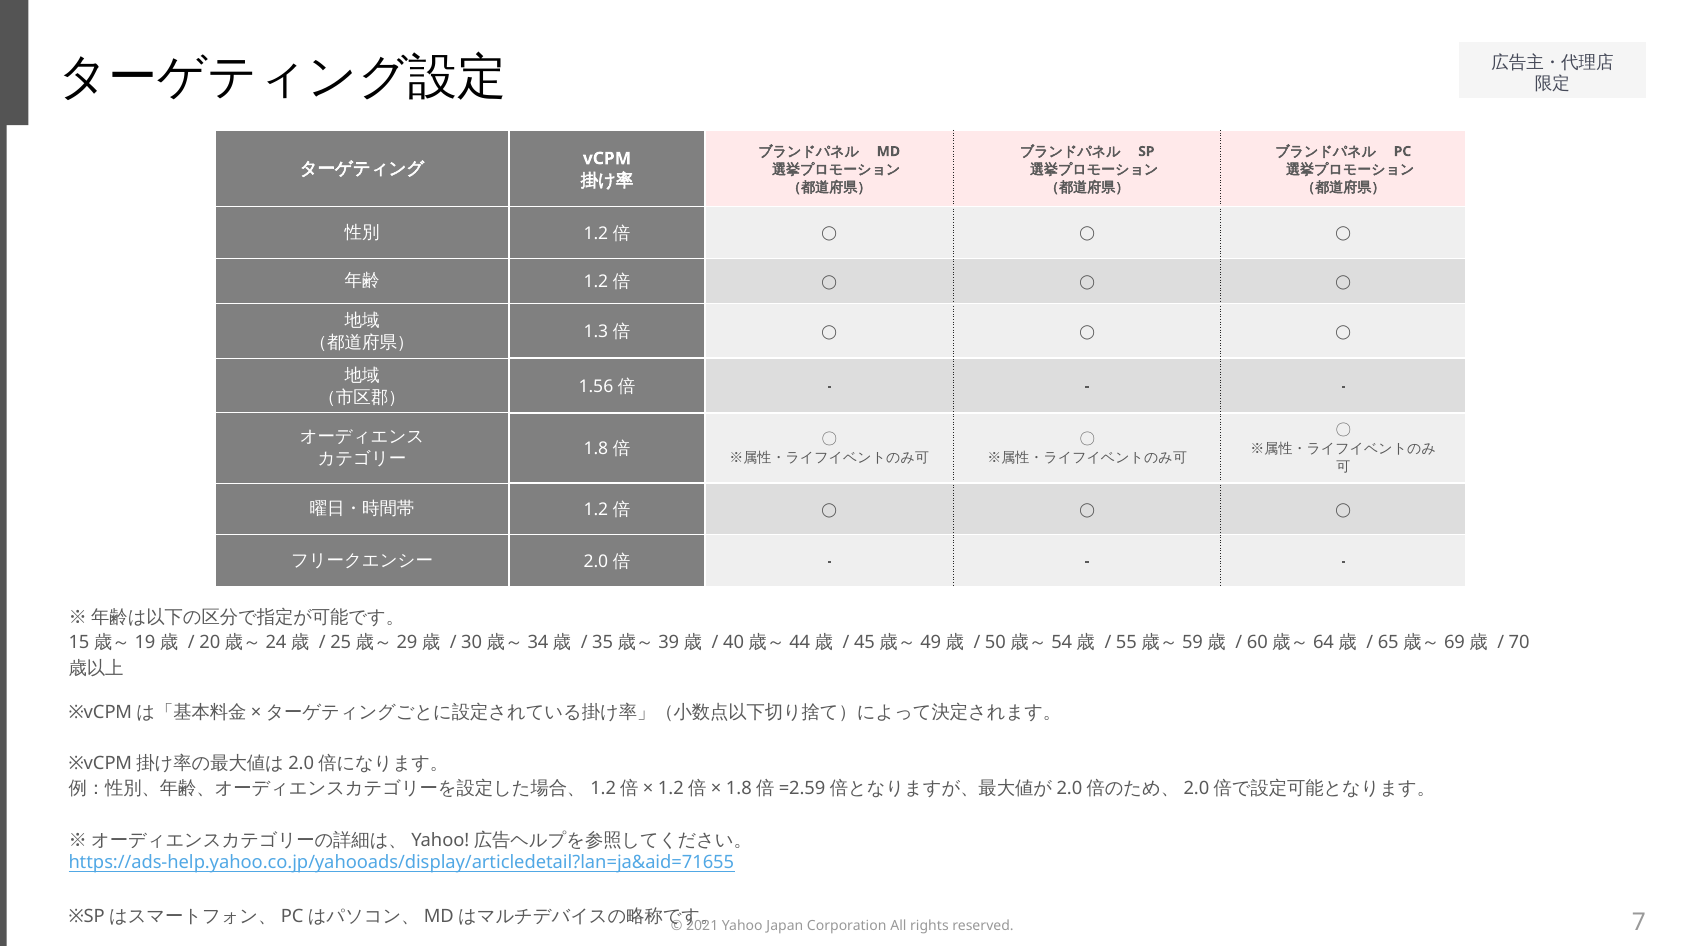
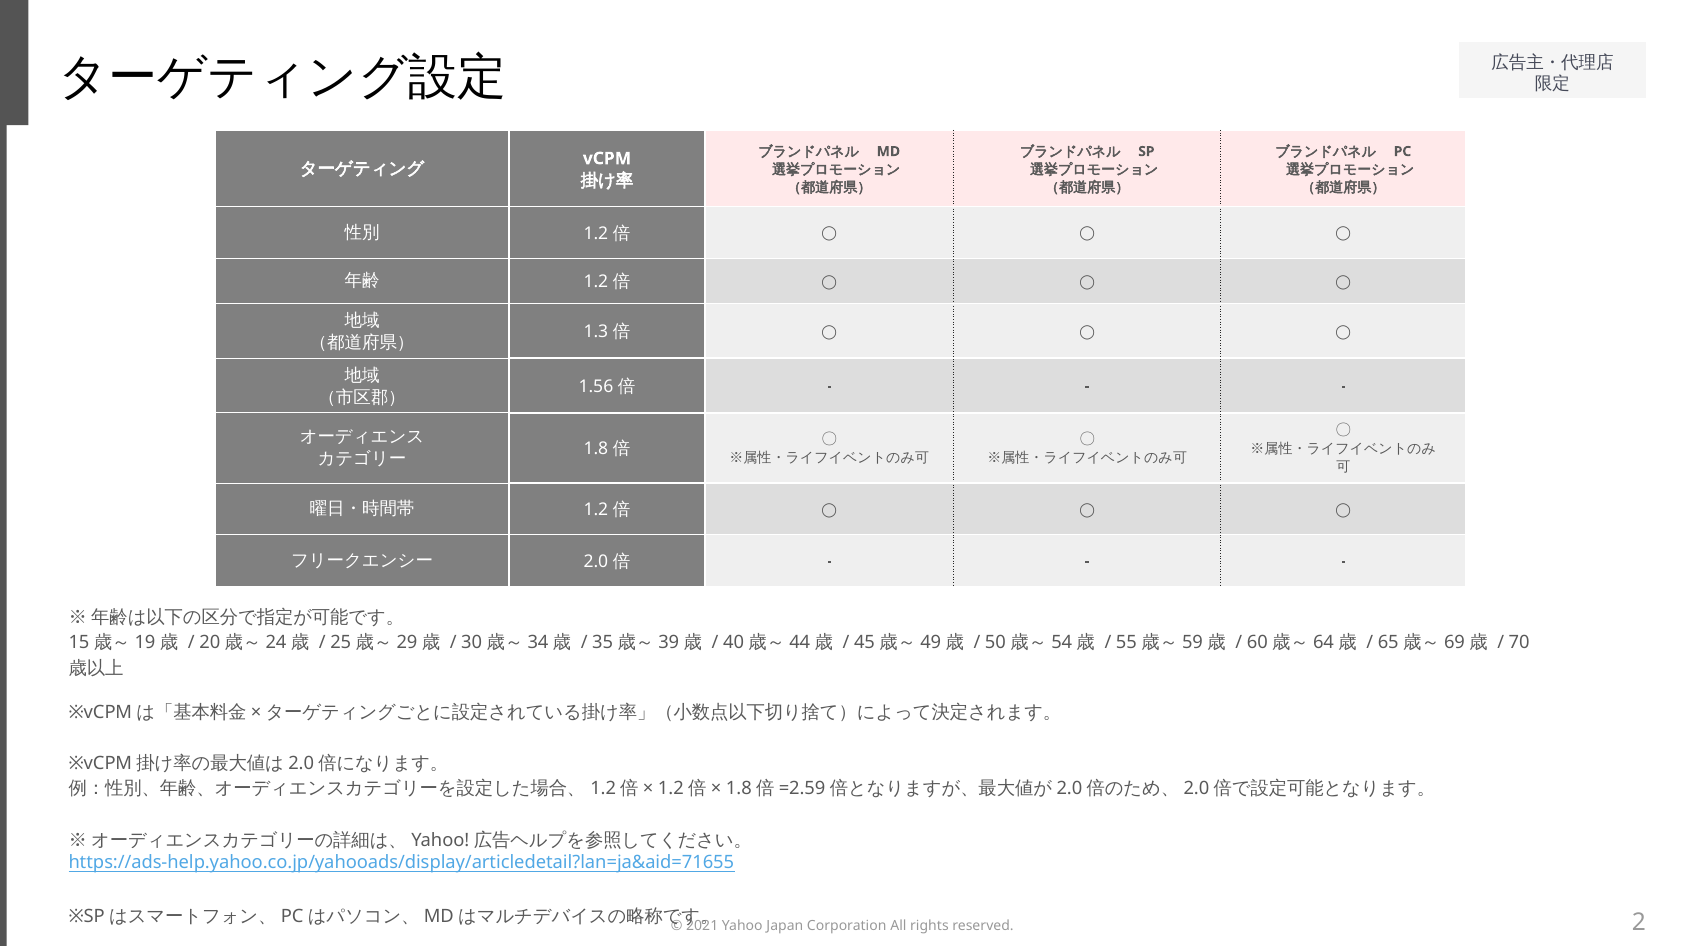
7: 7 -> 2
